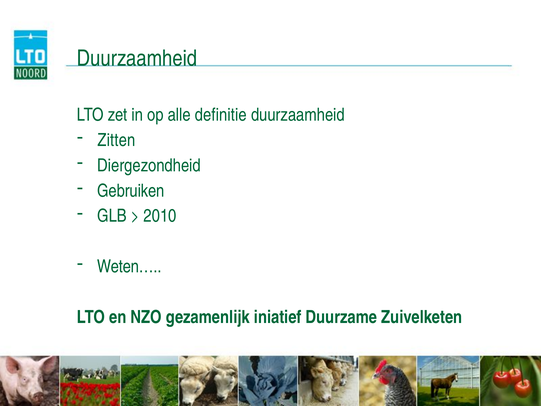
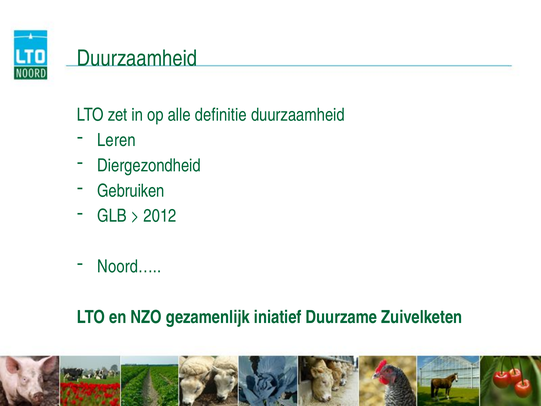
Zitten: Zitten -> Leren
2010: 2010 -> 2012
Weten…: Weten… -> Noord…
